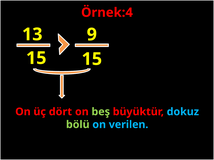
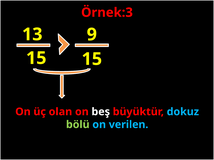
Örnek:4: Örnek:4 -> Örnek:3
dört: dört -> olan
beş colour: light green -> white
